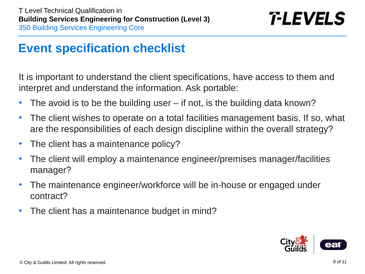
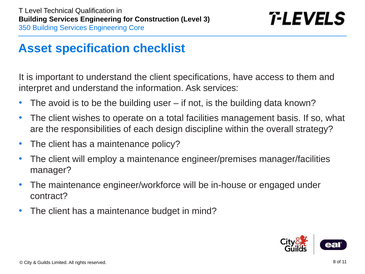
Event: Event -> Asset
Ask portable: portable -> services
